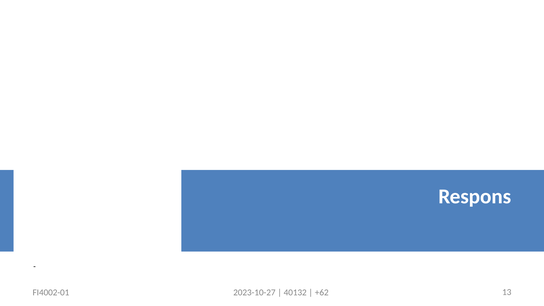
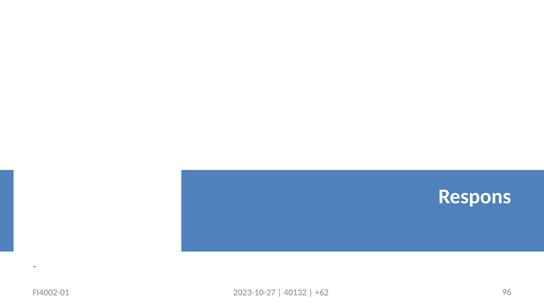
13: 13 -> 96
